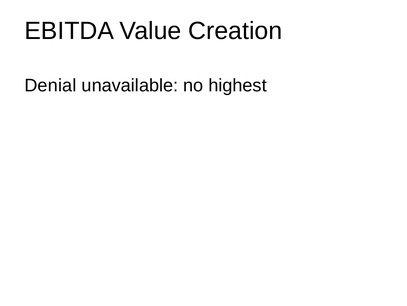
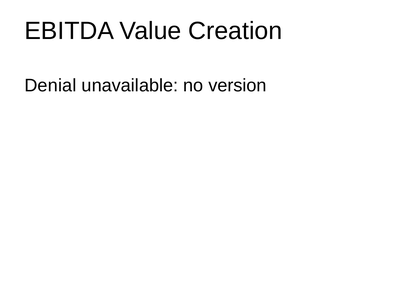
highest: highest -> version
